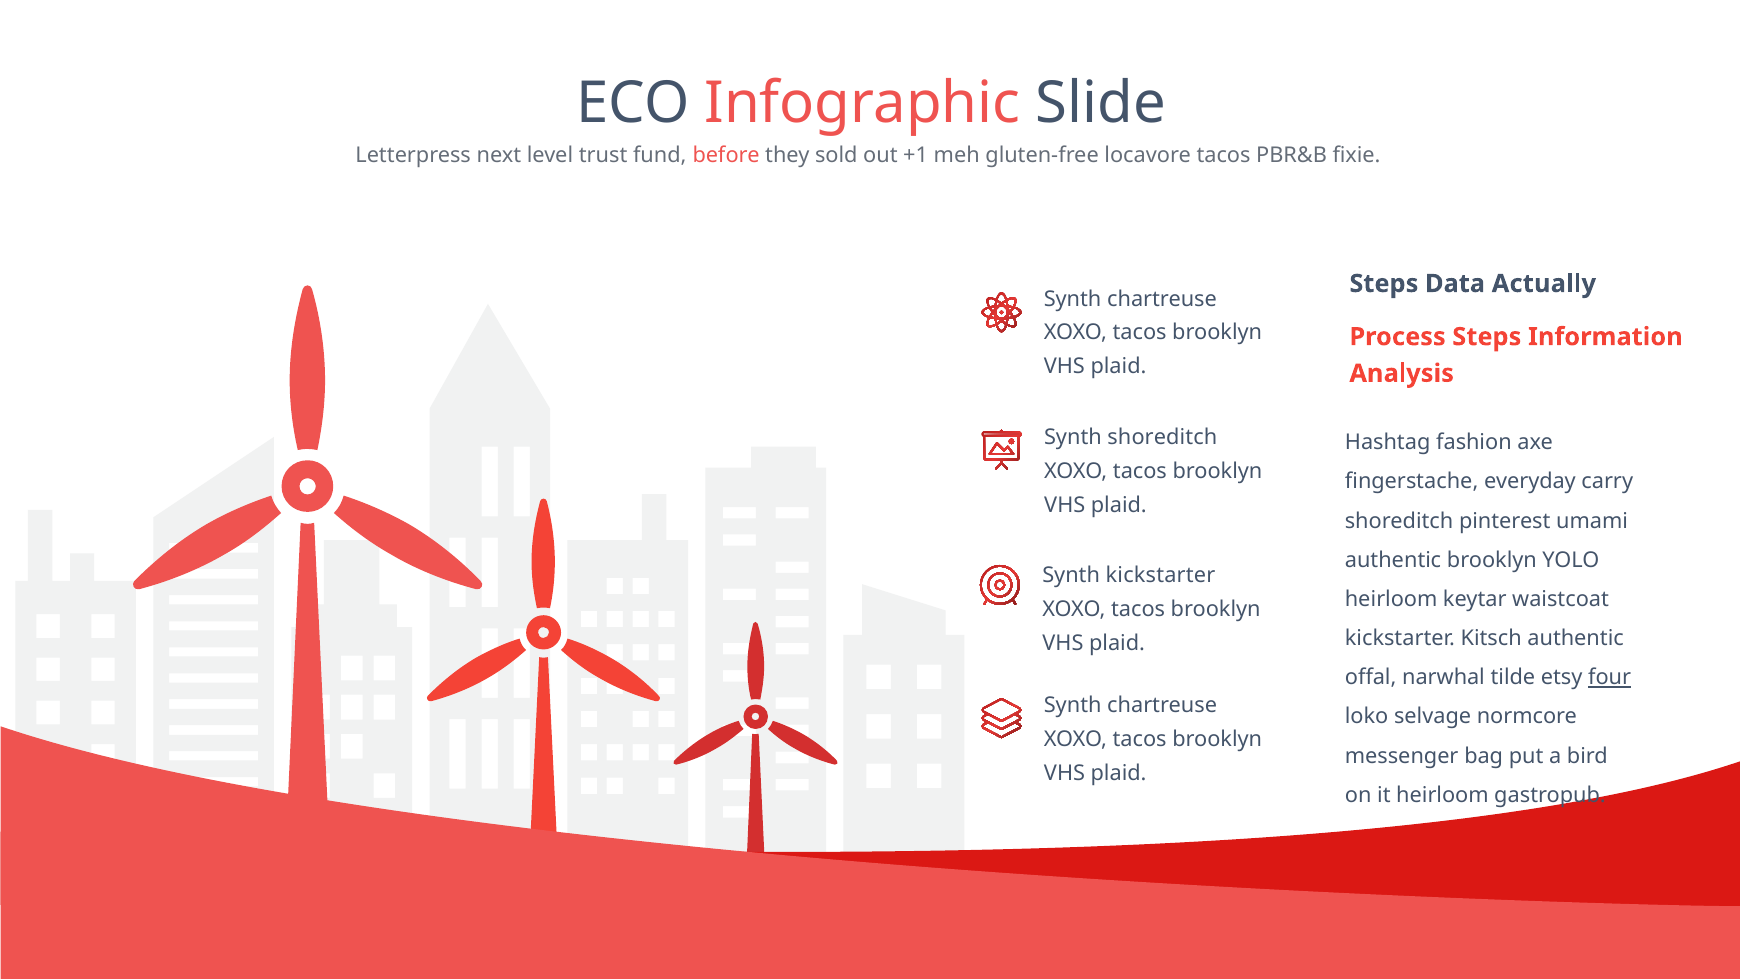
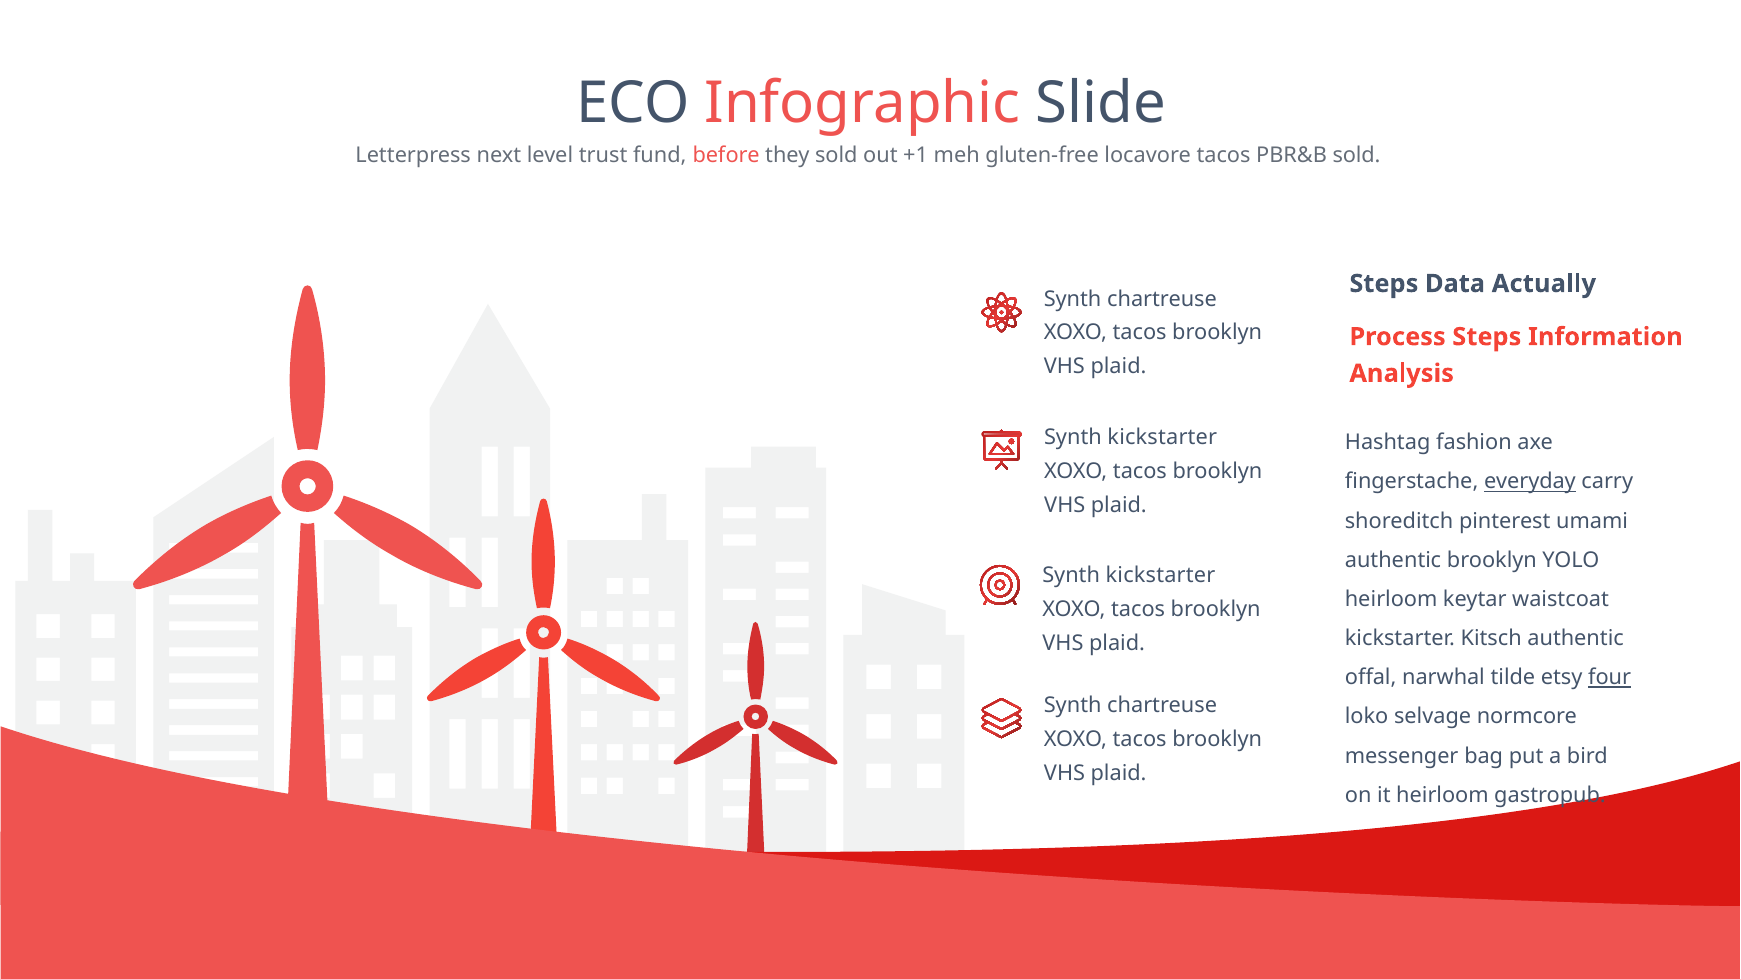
PBR&B fixie: fixie -> sold
shoreditch at (1162, 437): shoreditch -> kickstarter
everyday underline: none -> present
